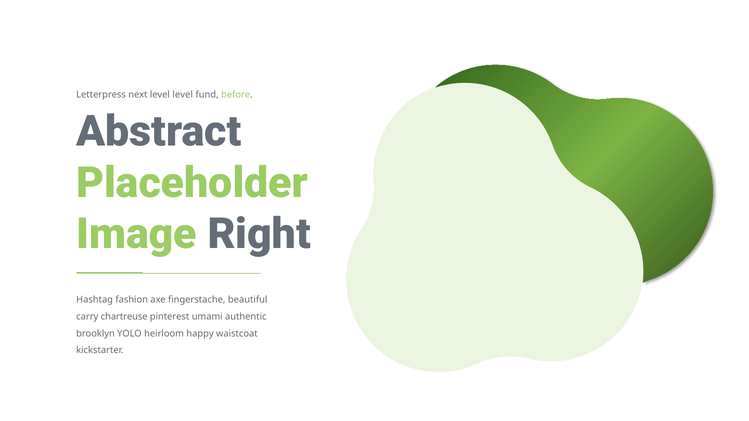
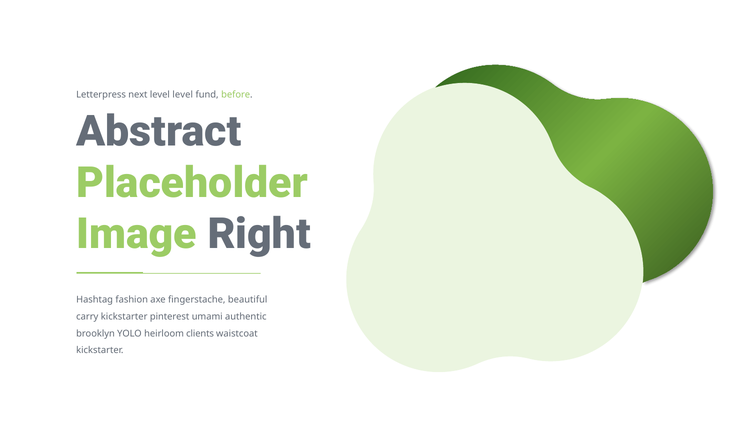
carry chartreuse: chartreuse -> kickstarter
happy: happy -> clients
